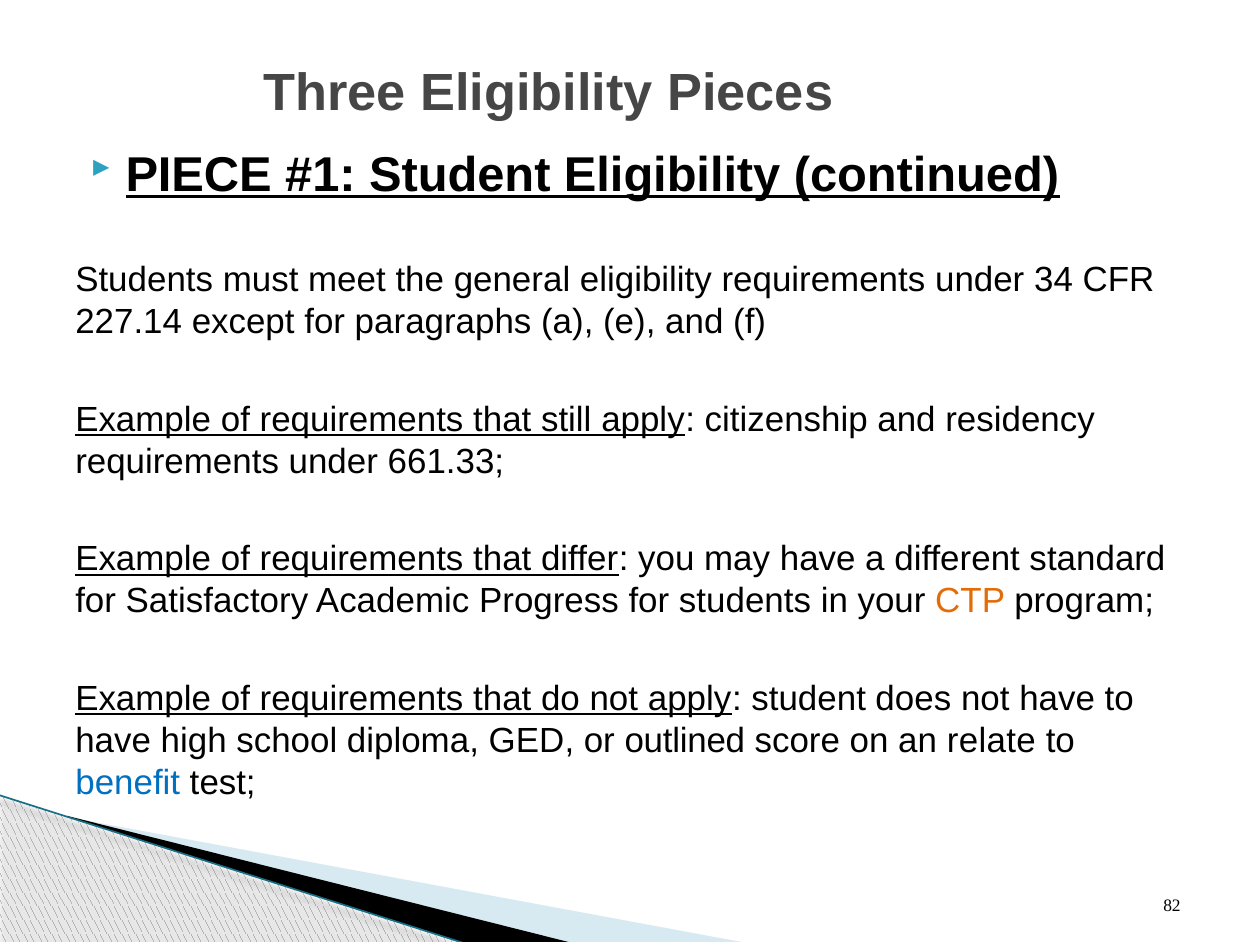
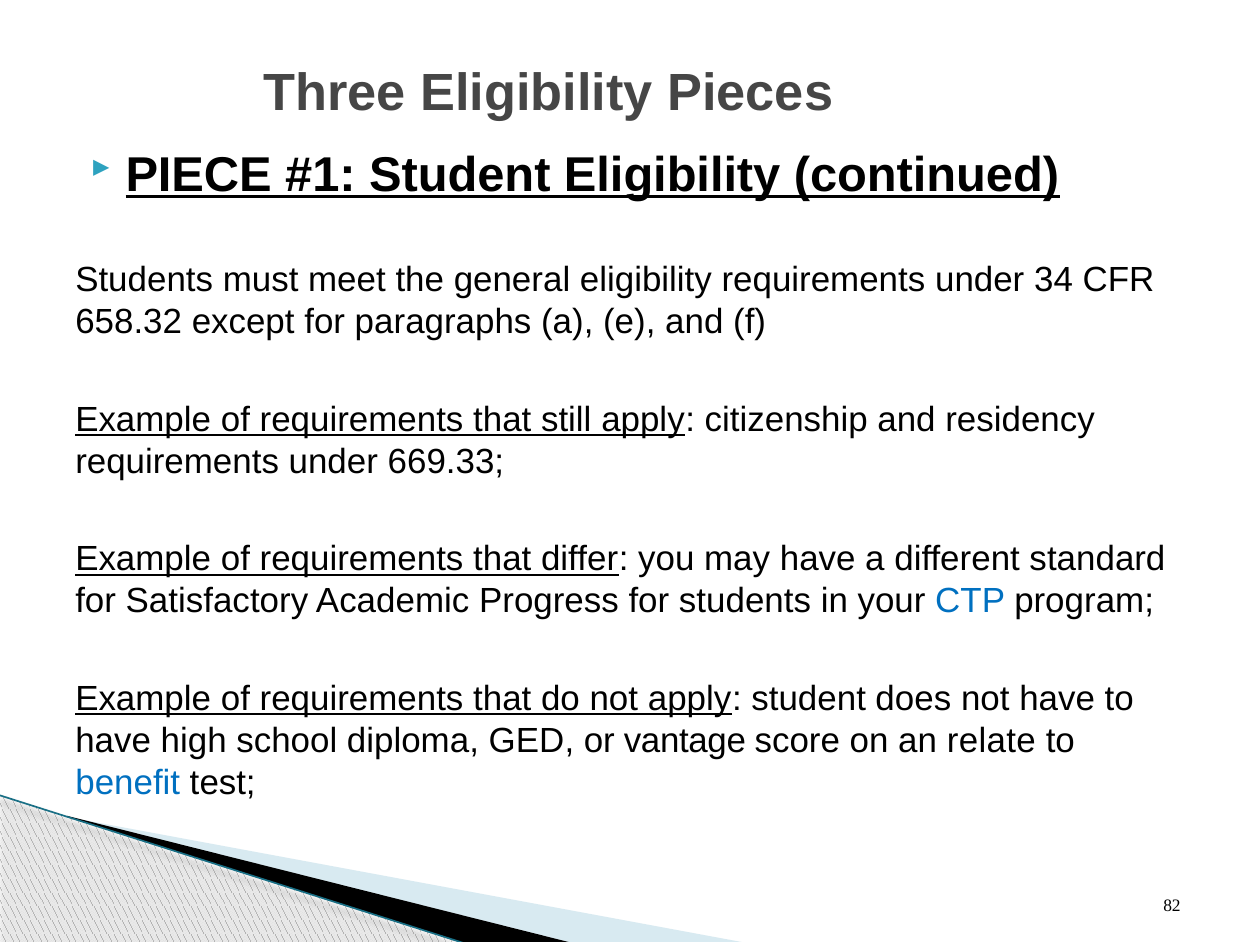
227.14: 227.14 -> 658.32
661.33: 661.33 -> 669.33
CTP colour: orange -> blue
outlined: outlined -> vantage
